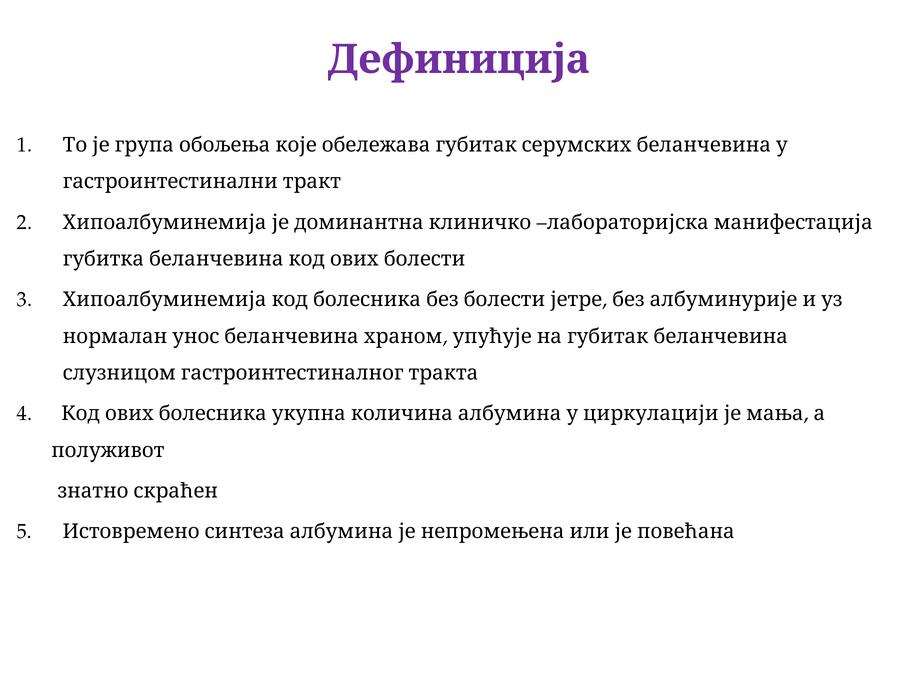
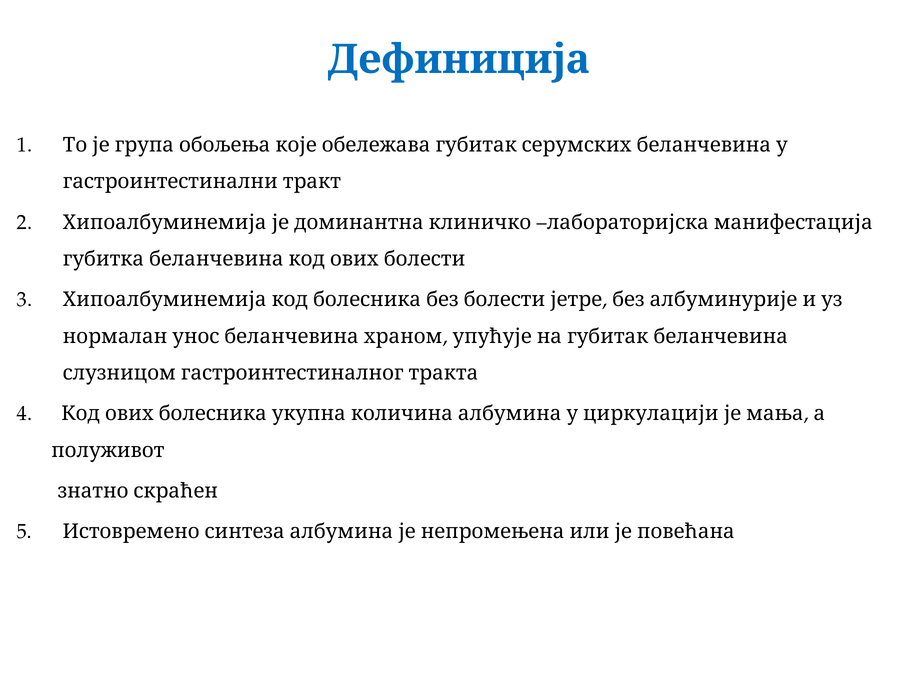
Дефиниција colour: purple -> blue
